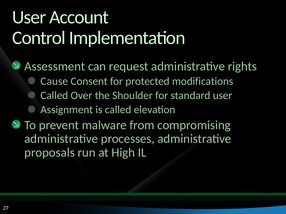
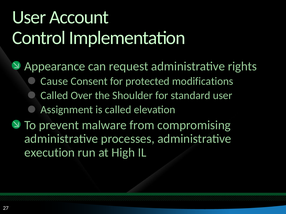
Assessment: Assessment -> Appearance
proposals: proposals -> execution
